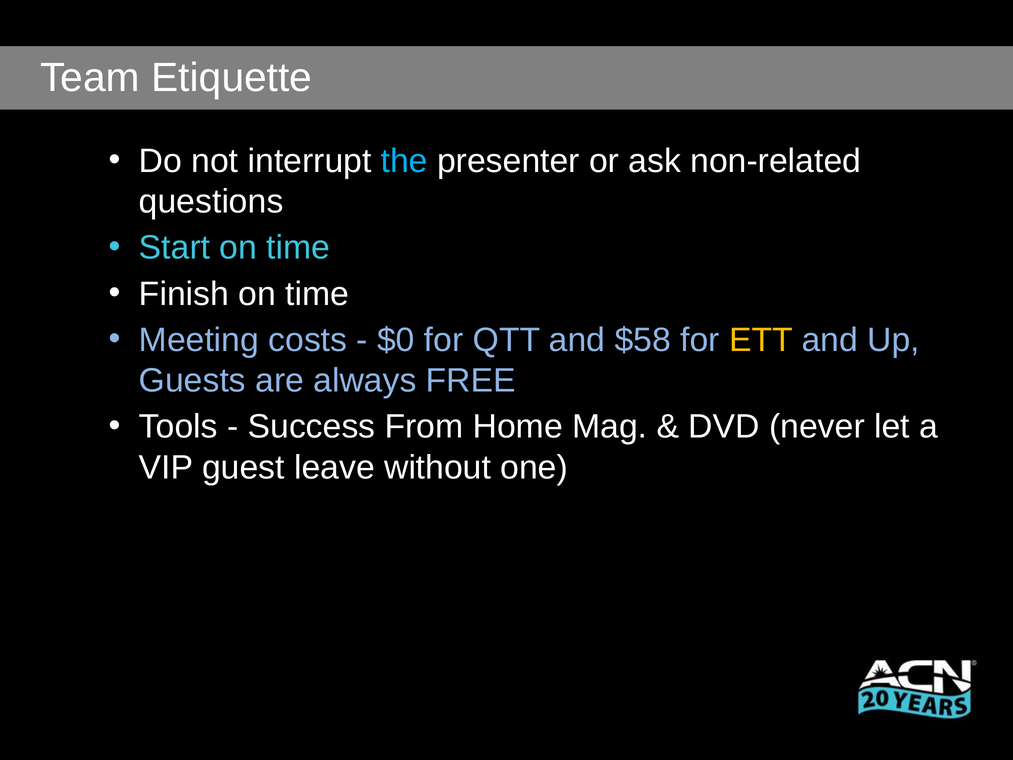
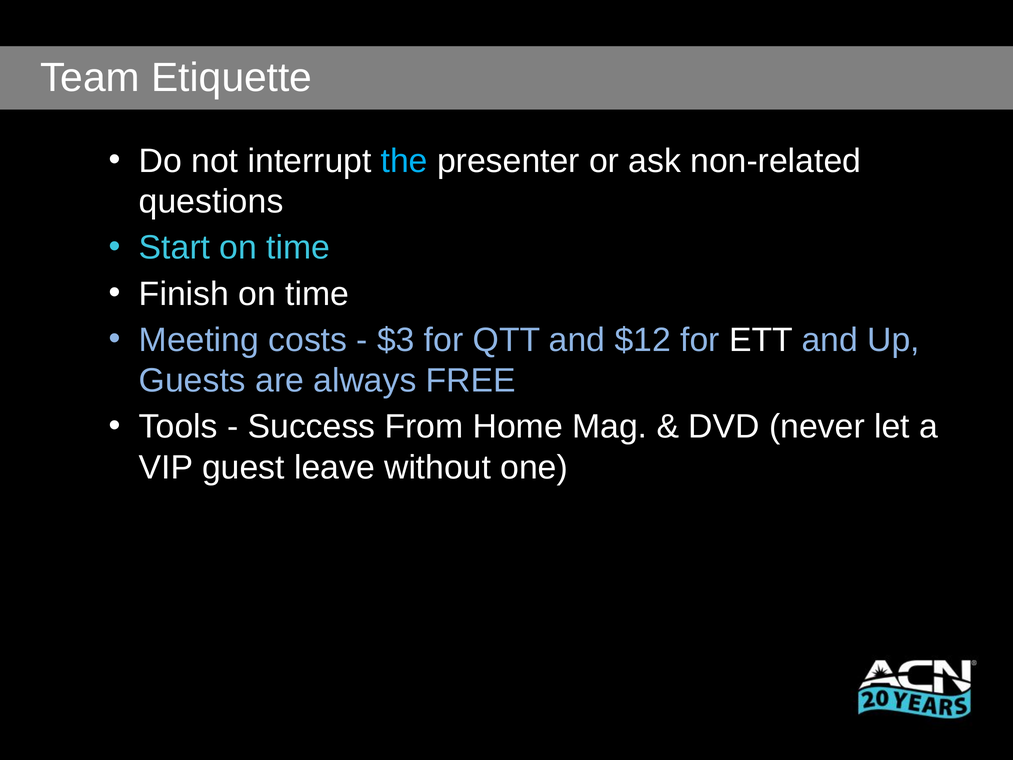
$0: $0 -> $3
$58: $58 -> $12
ETT colour: yellow -> white
